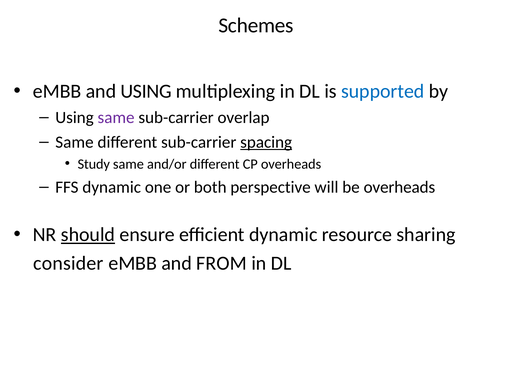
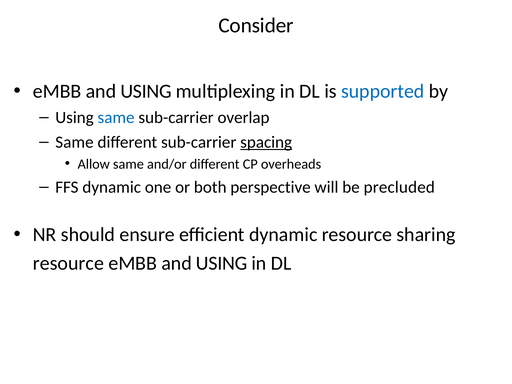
Schemes: Schemes -> Consider
same at (116, 117) colour: purple -> blue
Study: Study -> Allow
be overheads: overheads -> precluded
should underline: present -> none
consider at (68, 263): consider -> resource
FROM at (222, 263): FROM -> USING
